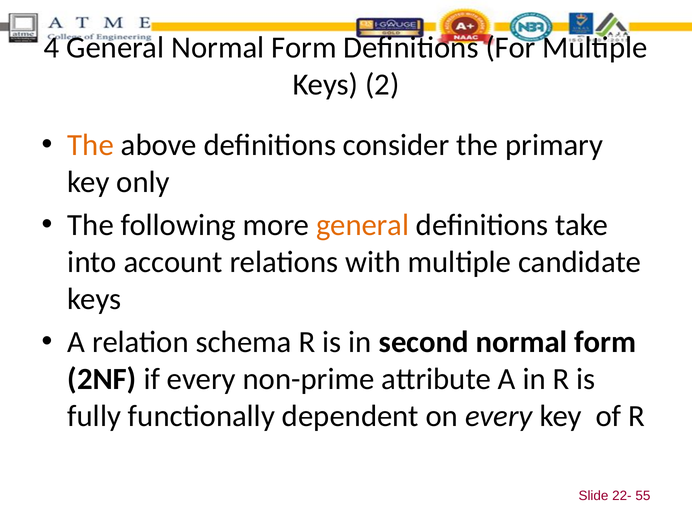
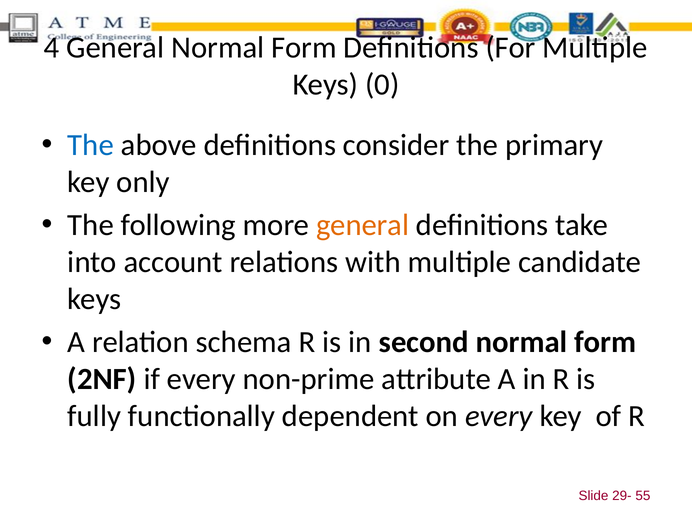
2: 2 -> 0
The at (91, 145) colour: orange -> blue
22-: 22- -> 29-
